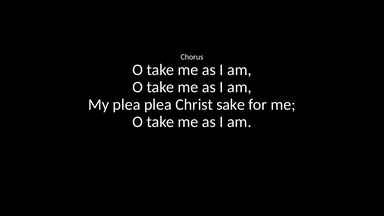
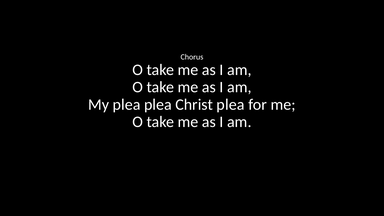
Christ sake: sake -> plea
